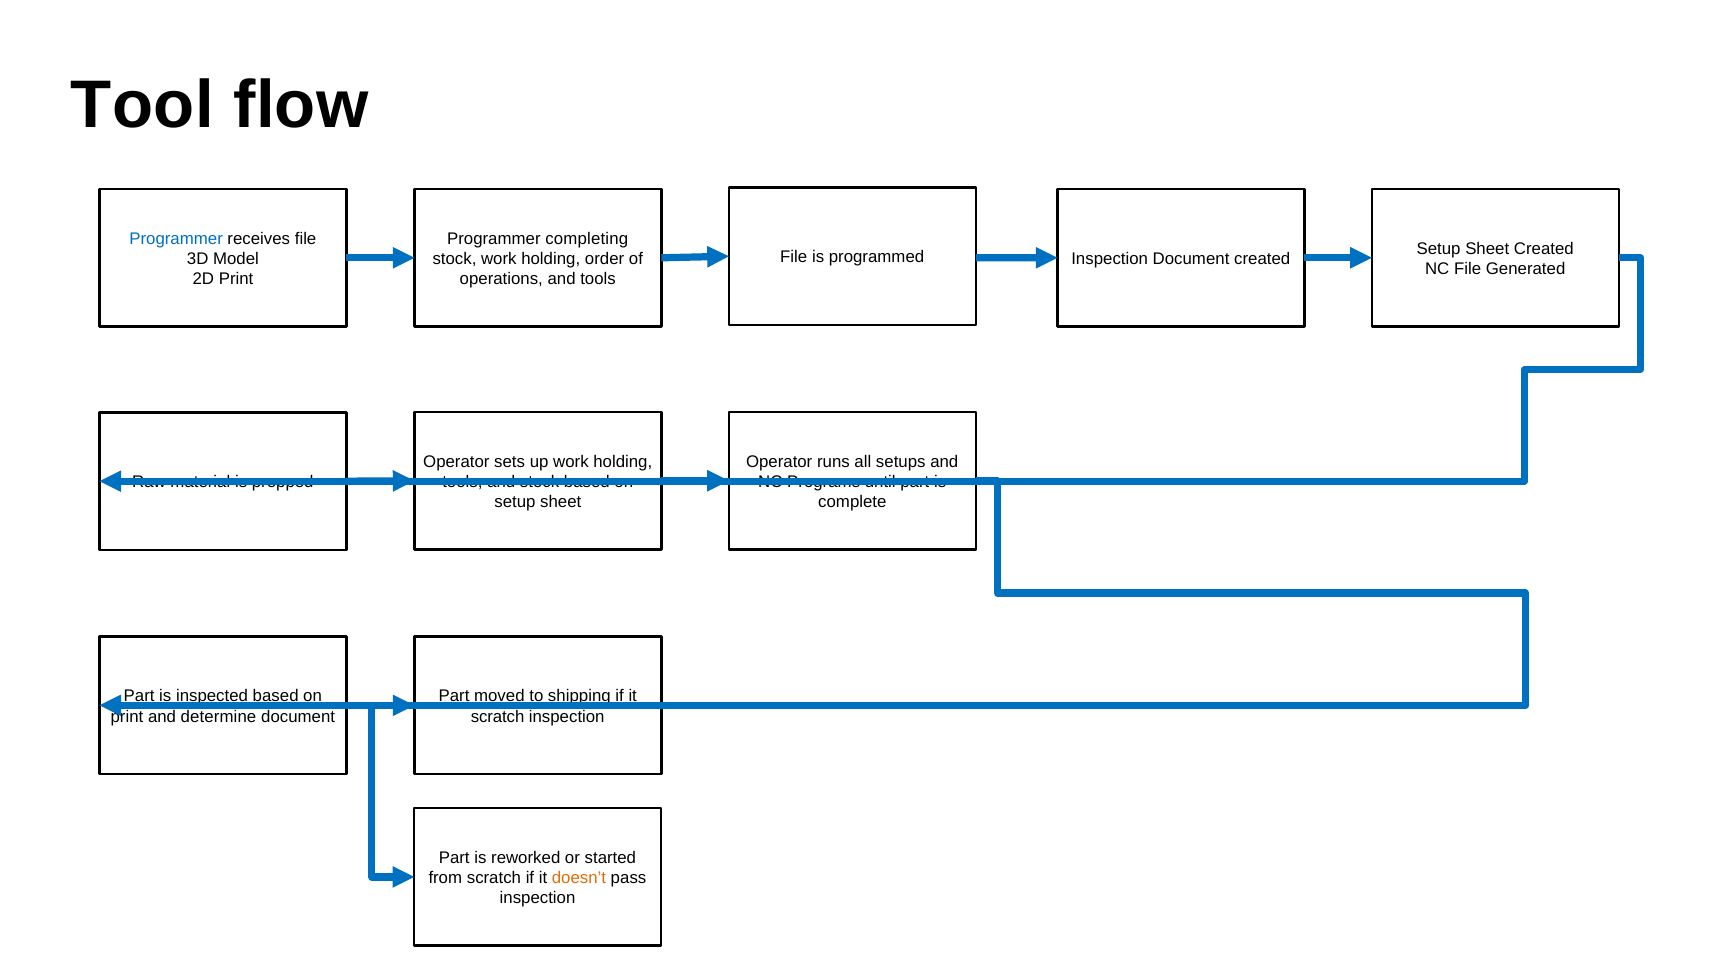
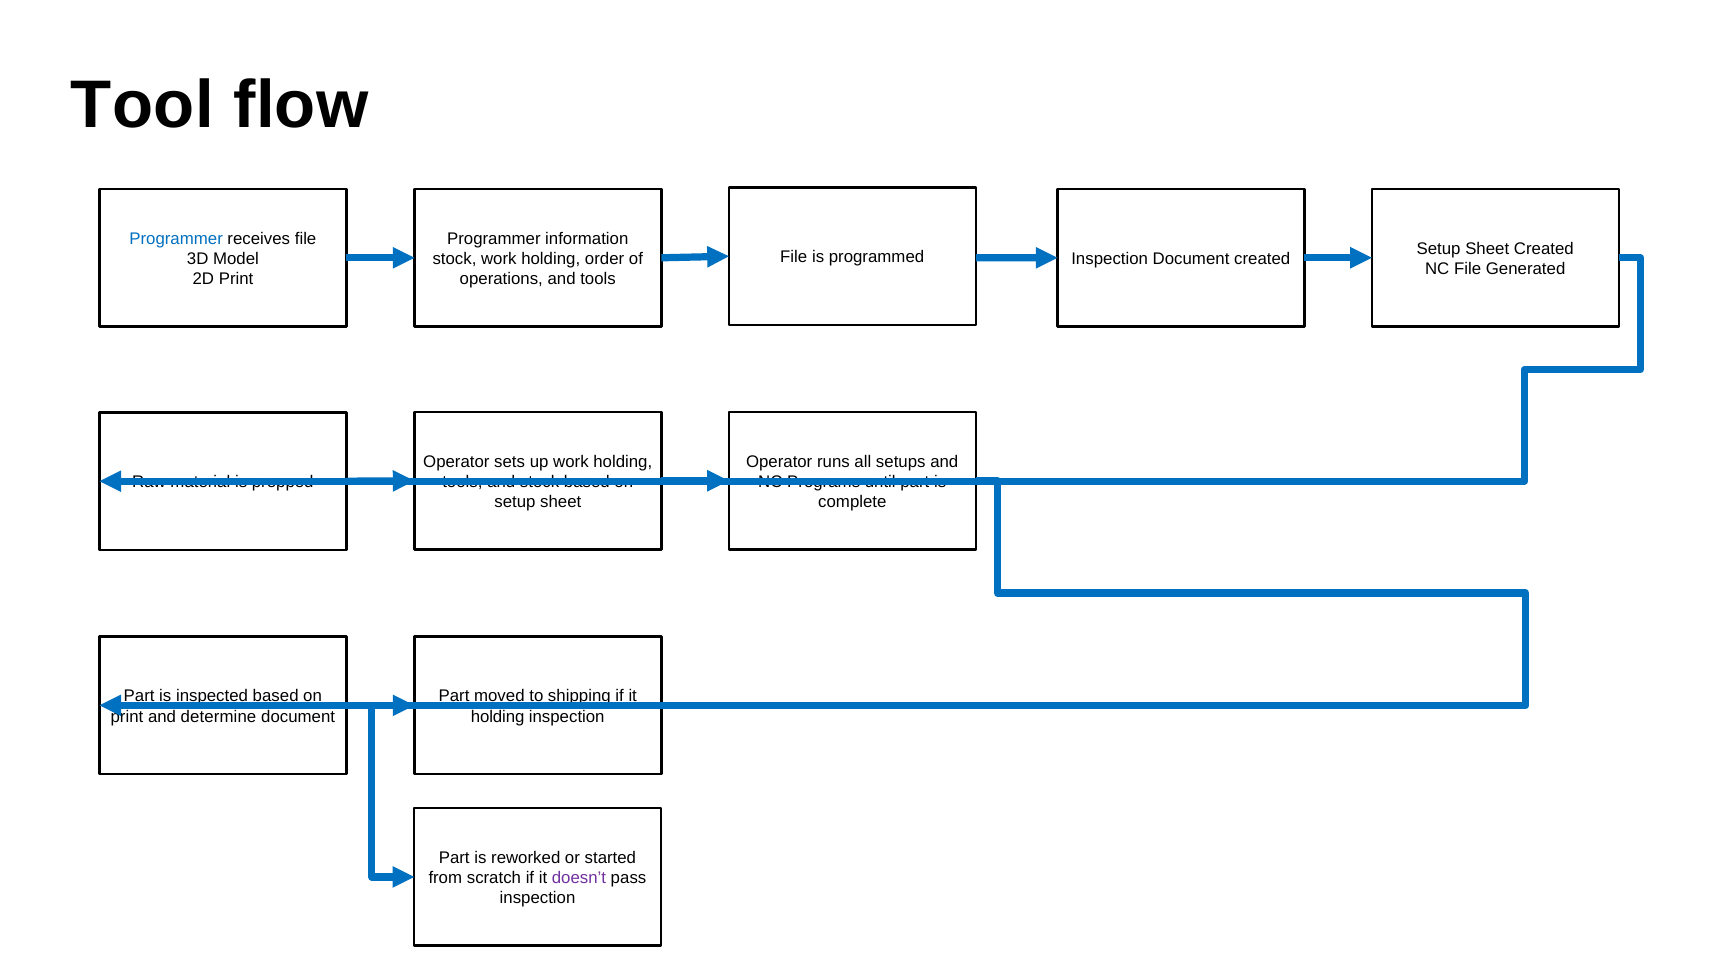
completing: completing -> information
scratch at (498, 716): scratch -> holding
doesn’t colour: orange -> purple
